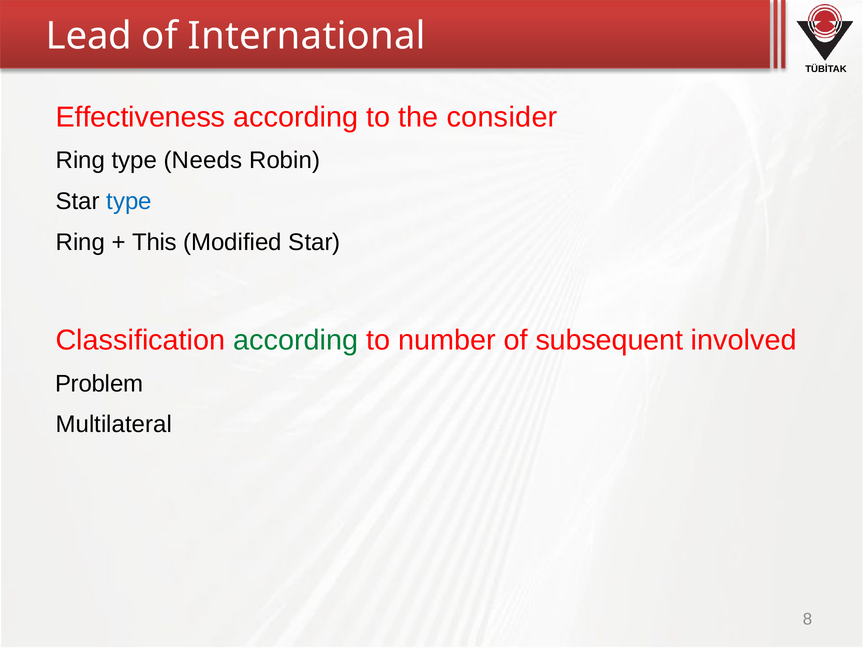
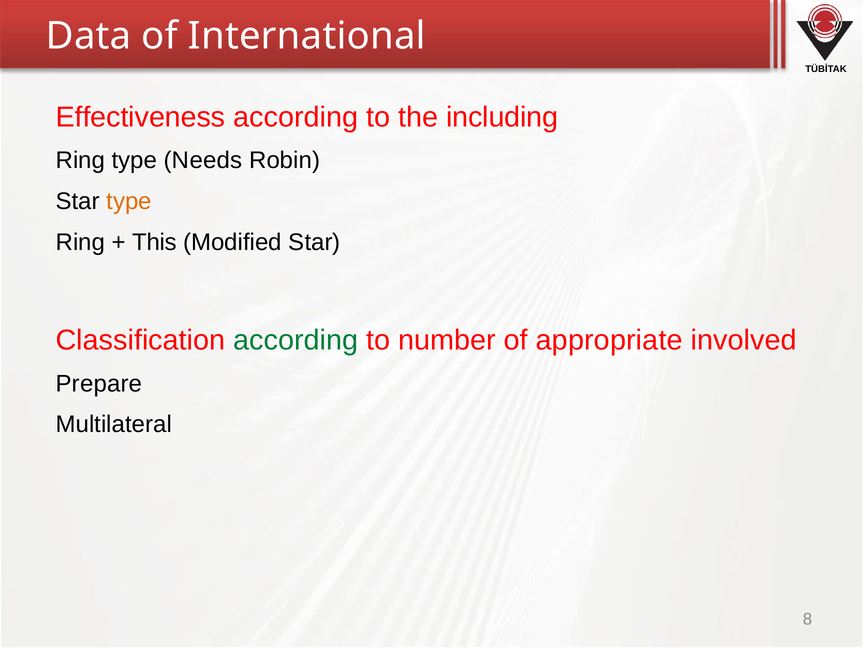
Lead: Lead -> Data
consider: consider -> including
type at (129, 201) colour: blue -> orange
subsequent: subsequent -> appropriate
Problem: Problem -> Prepare
